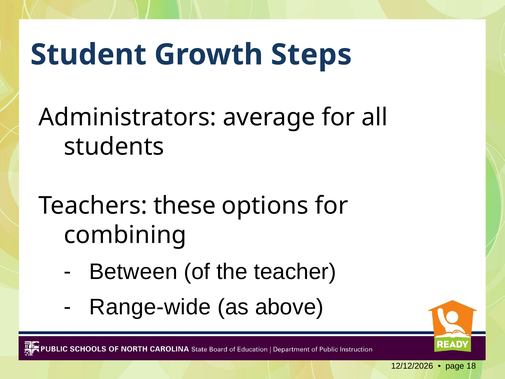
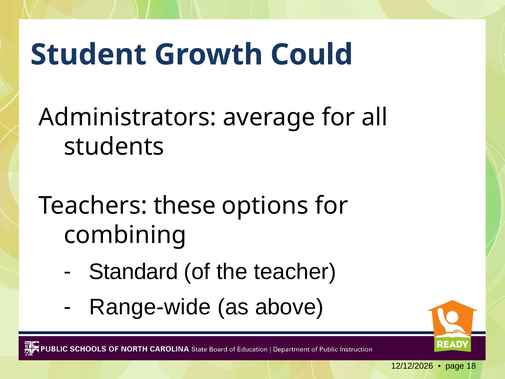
Steps: Steps -> Could
Between: Between -> Standard
